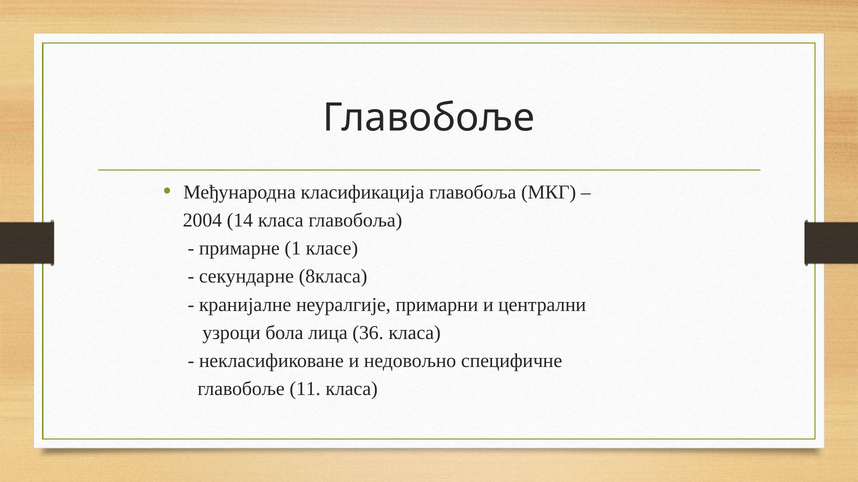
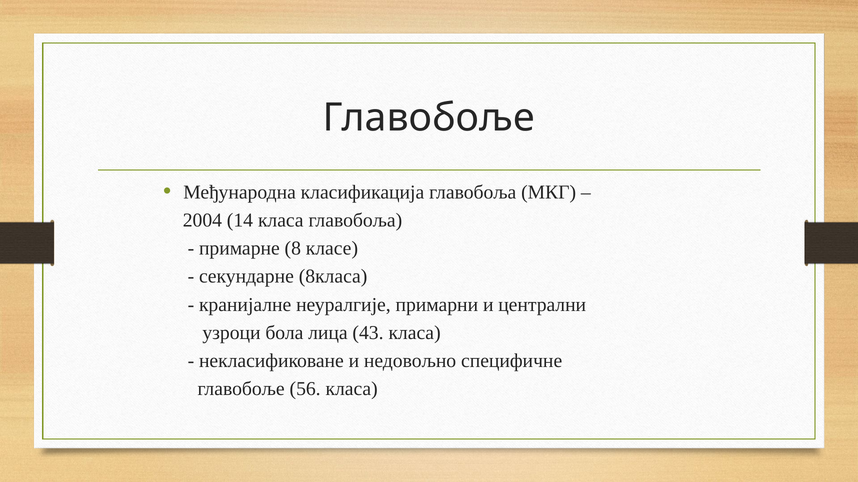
1: 1 -> 8
36: 36 -> 43
11: 11 -> 56
